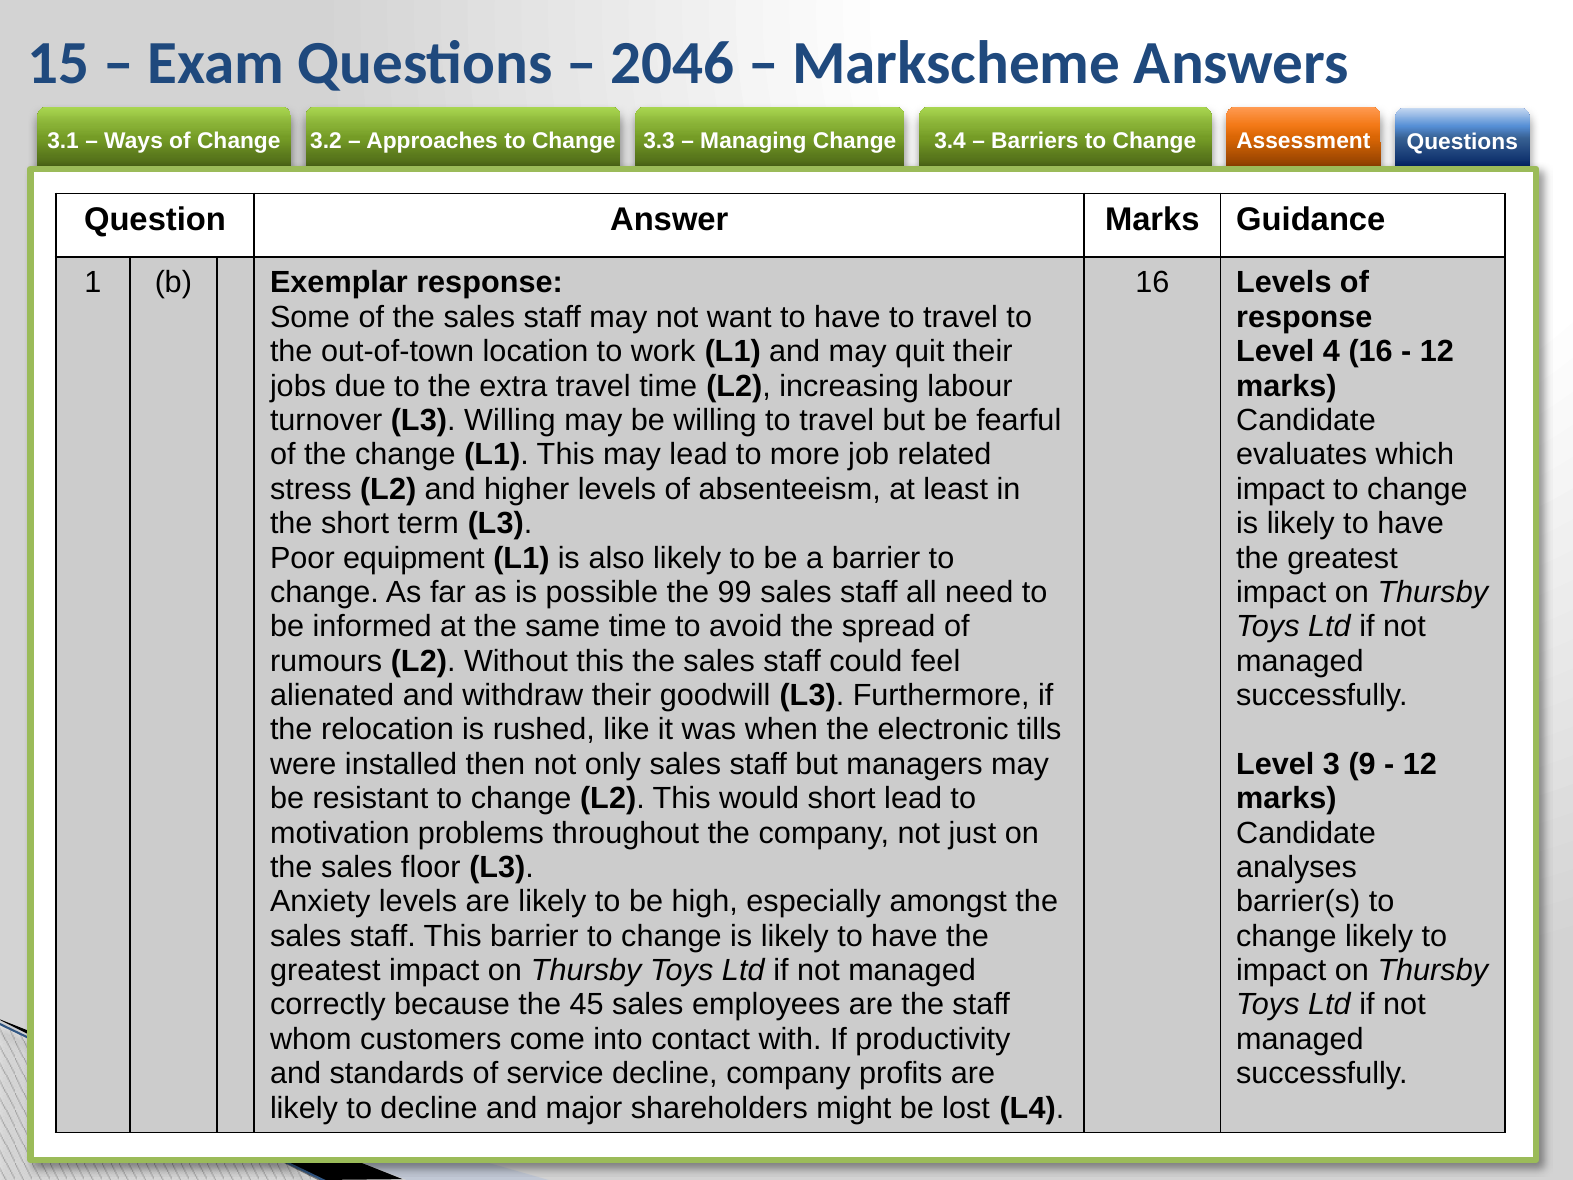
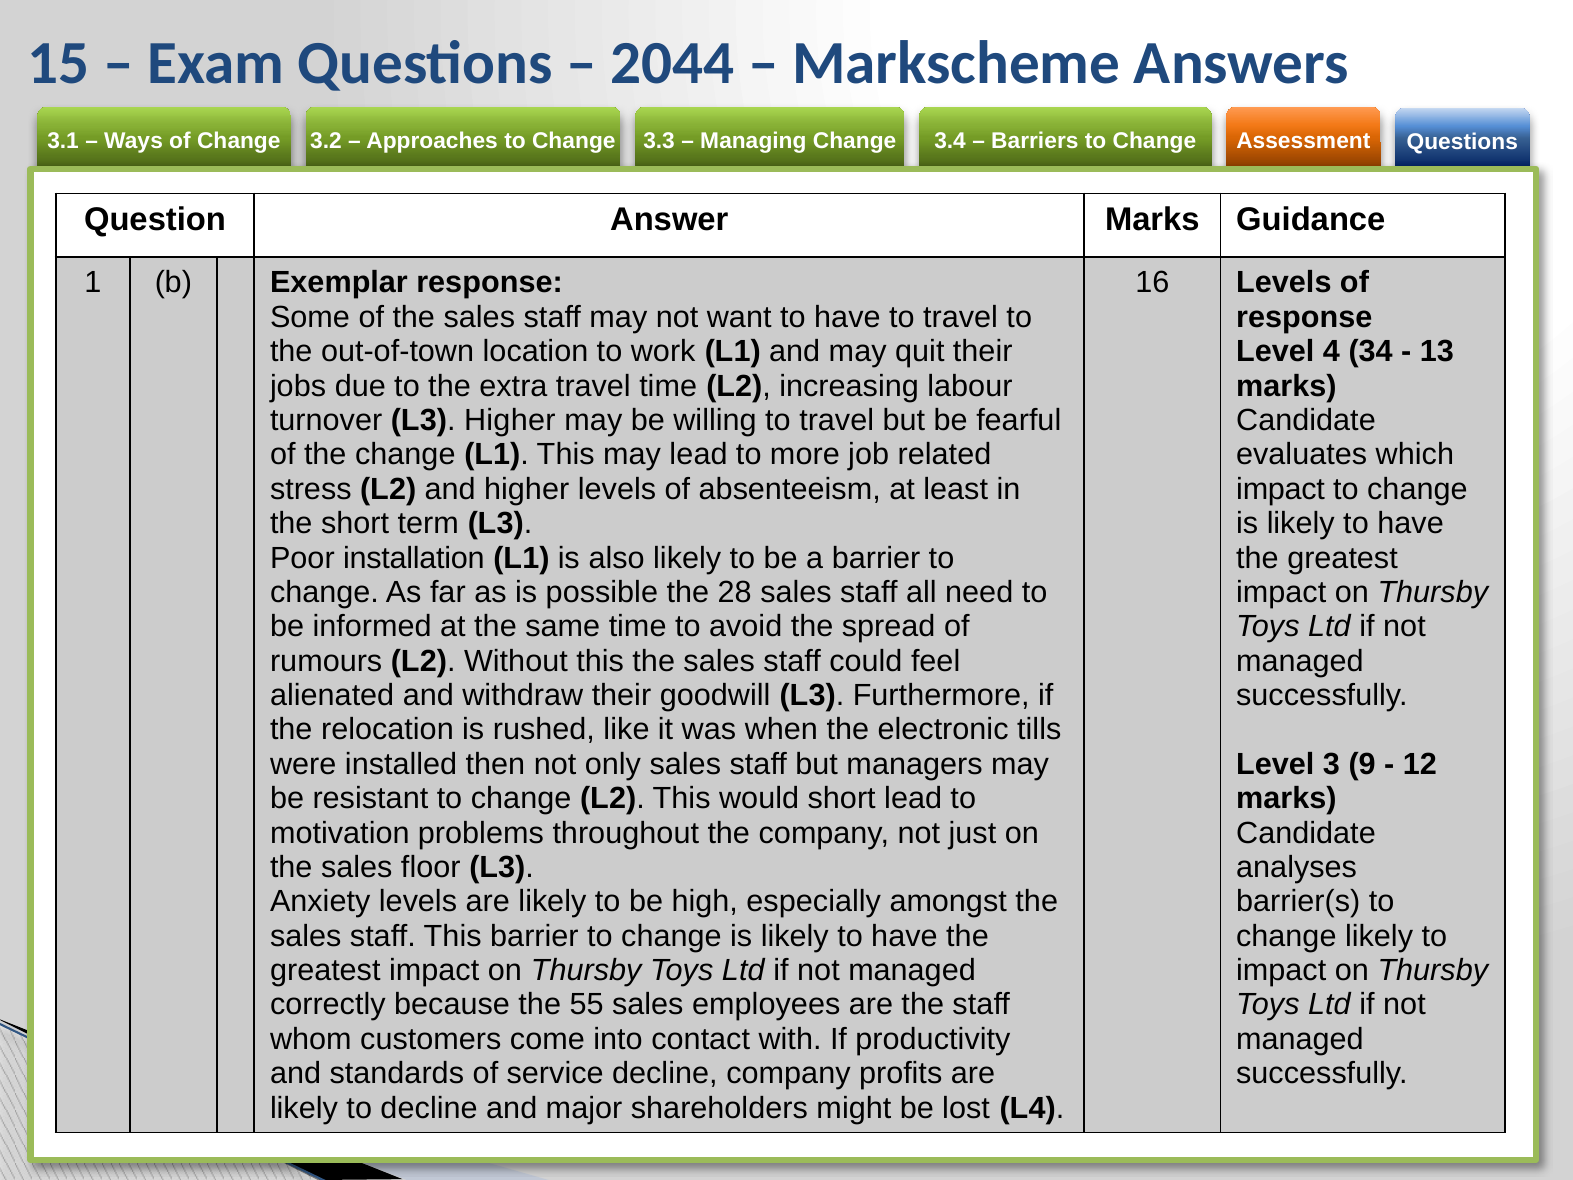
2046: 2046 -> 2044
4 16: 16 -> 34
12 at (1437, 352): 12 -> 13
L3 Willing: Willing -> Higher
equipment: equipment -> installation
99: 99 -> 28
45: 45 -> 55
